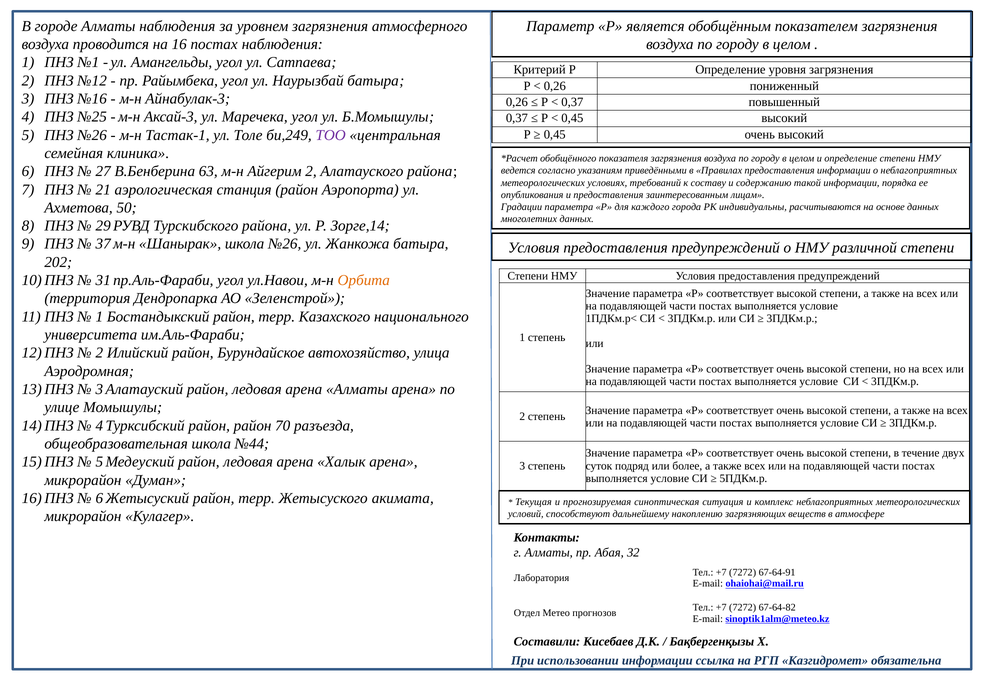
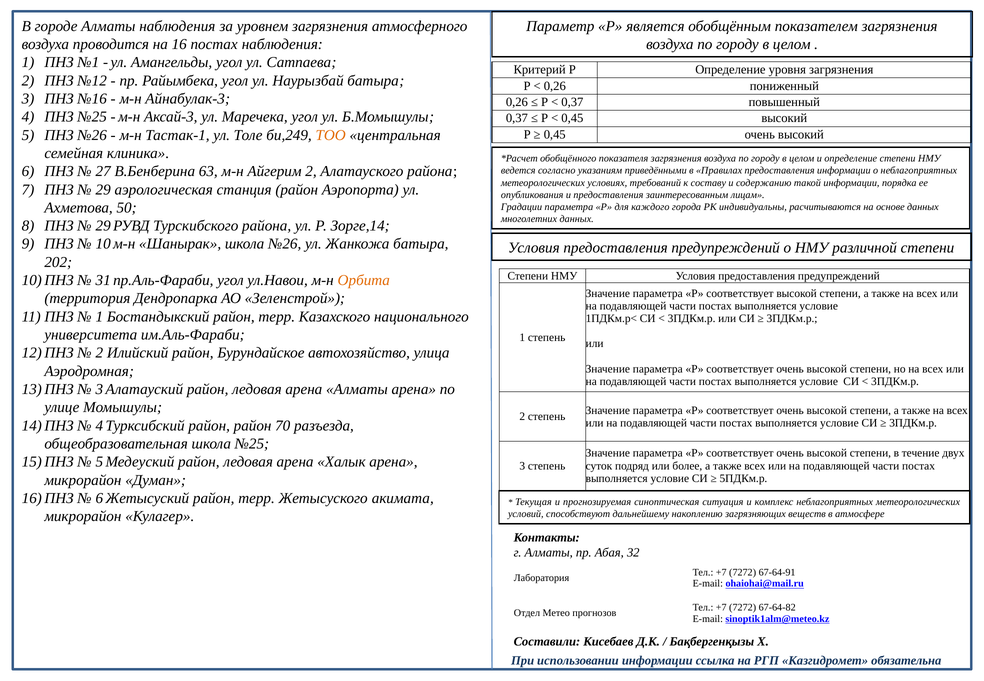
ТОО colour: purple -> orange
21 at (103, 190): 21 -> 29
37: 37 -> 10
школа №44: №44 -> №25
